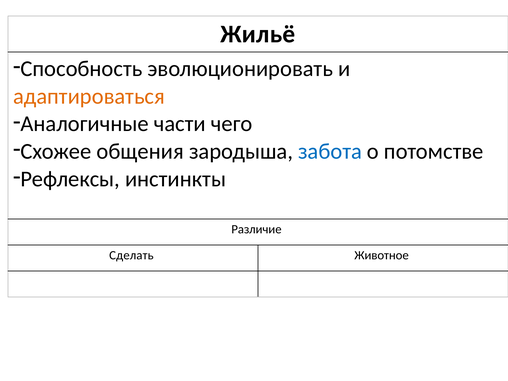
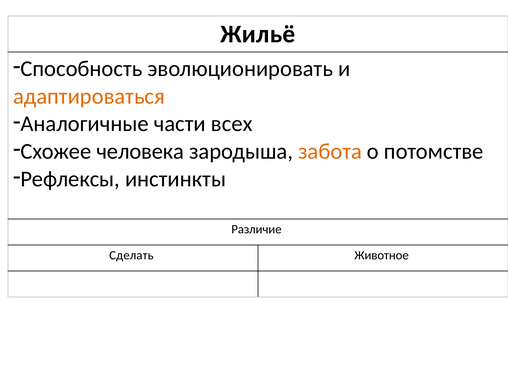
чего: чего -> всех
общения: общения -> человека
забота colour: blue -> orange
